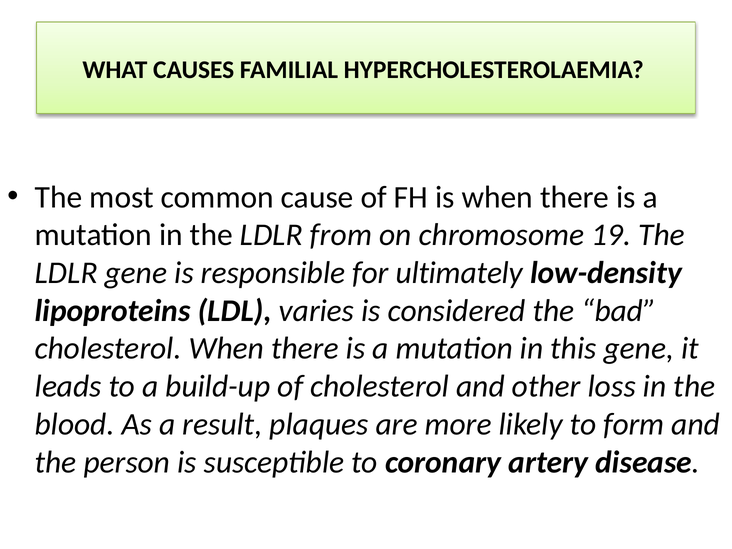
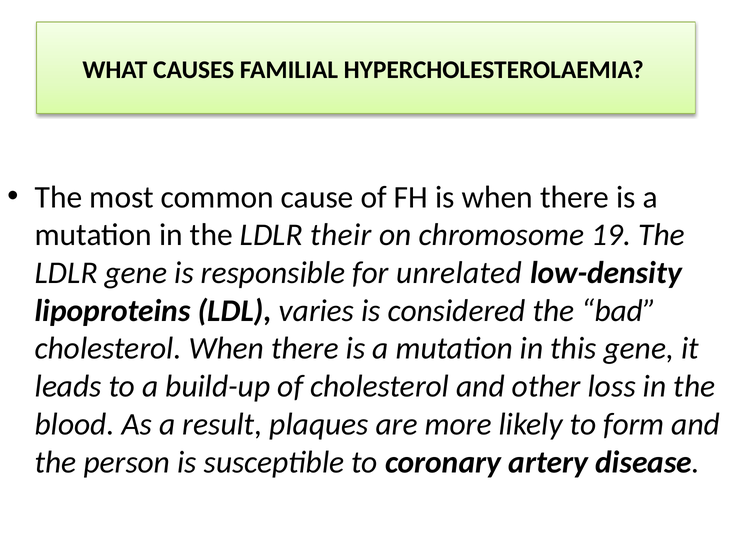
from: from -> their
ultimately: ultimately -> unrelated
